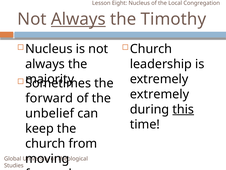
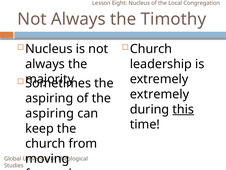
Always at (78, 19) underline: present -> none
forward at (49, 98): forward -> aspiring
unbelief at (50, 113): unbelief -> aspiring
